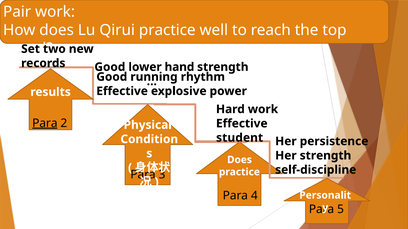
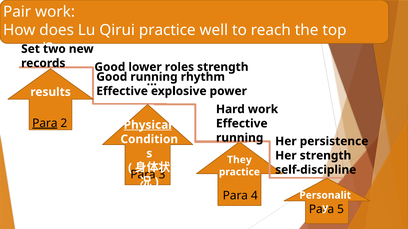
hand: hand -> roles
Physical underline: none -> present
student at (240, 138): student -> running
Does at (240, 160): Does -> They
